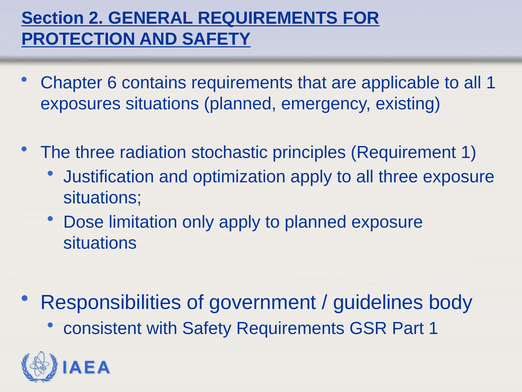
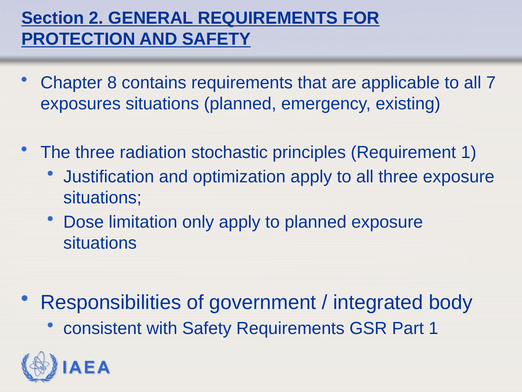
6: 6 -> 8
all 1: 1 -> 7
guidelines: guidelines -> integrated
